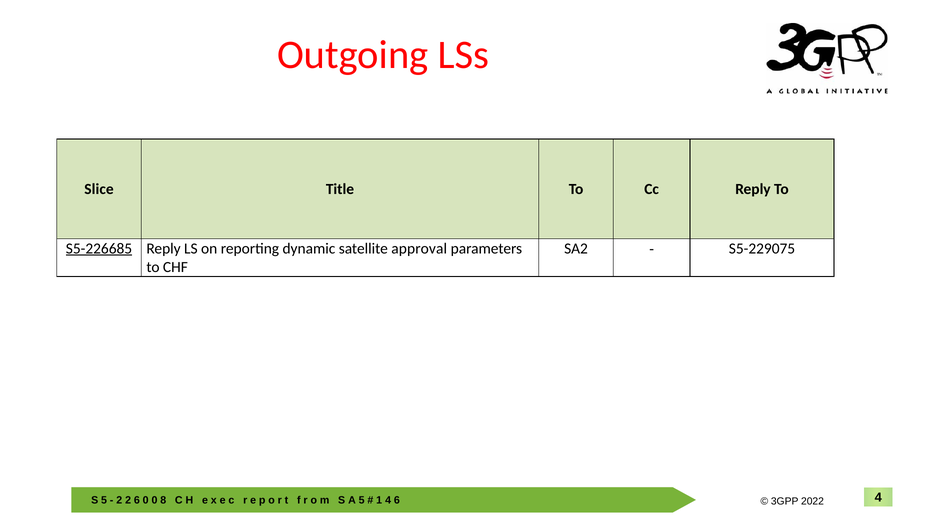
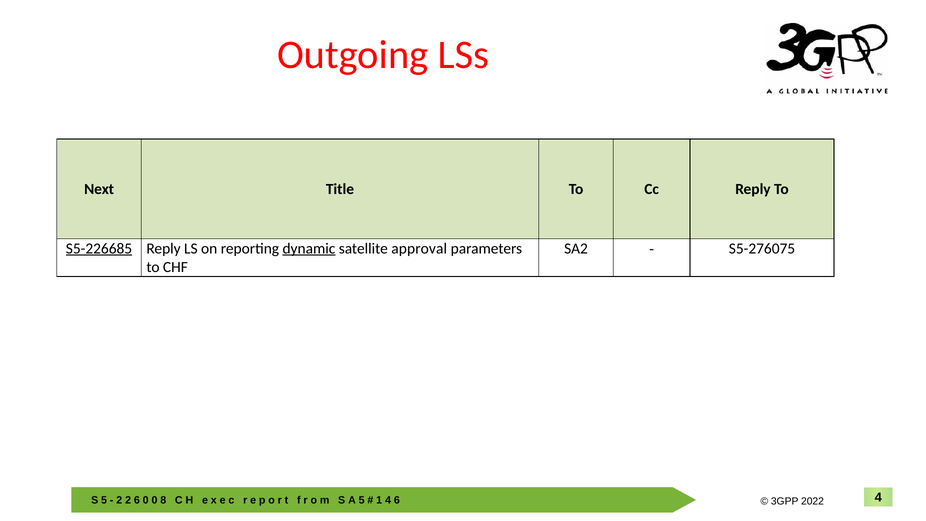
Slice: Slice -> Next
dynamic underline: none -> present
S5-229075: S5-229075 -> S5-276075
